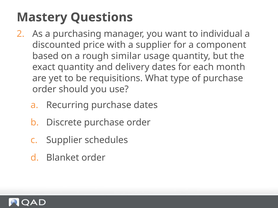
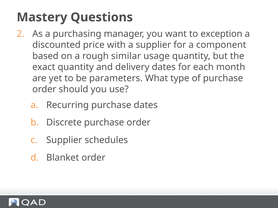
individual: individual -> exception
requisitions: requisitions -> parameters
